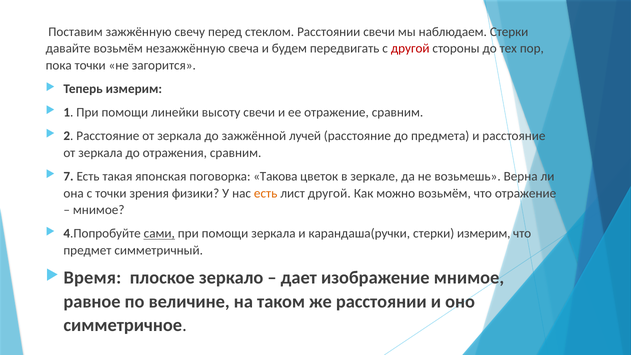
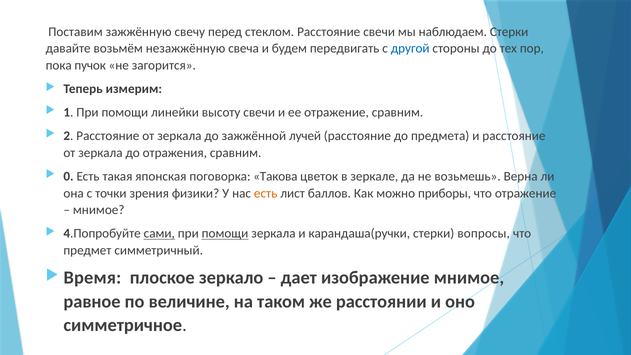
стеклом Расстоянии: Расстоянии -> Расстояние
другой at (410, 49) colour: red -> blue
пока точки: точки -> пучок
7: 7 -> 0
лист другой: другой -> баллов
можно возьмём: возьмём -> приборы
помощи at (225, 234) underline: none -> present
стерки измерим: измерим -> вопросы
